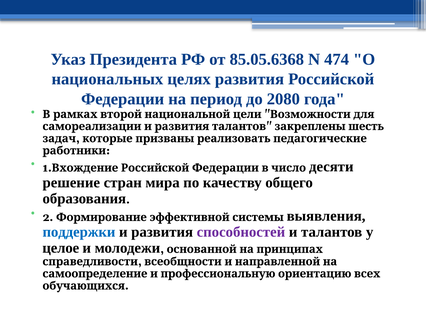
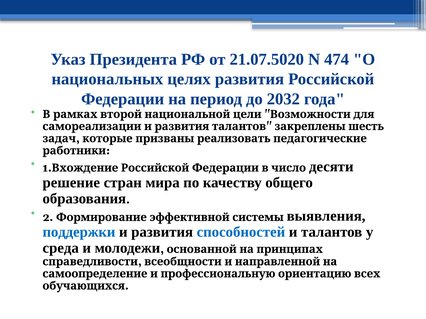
85.05.6368: 85.05.6368 -> 21.07.5020
2080: 2080 -> 2032
способностей colour: purple -> blue
целое: целое -> среда
